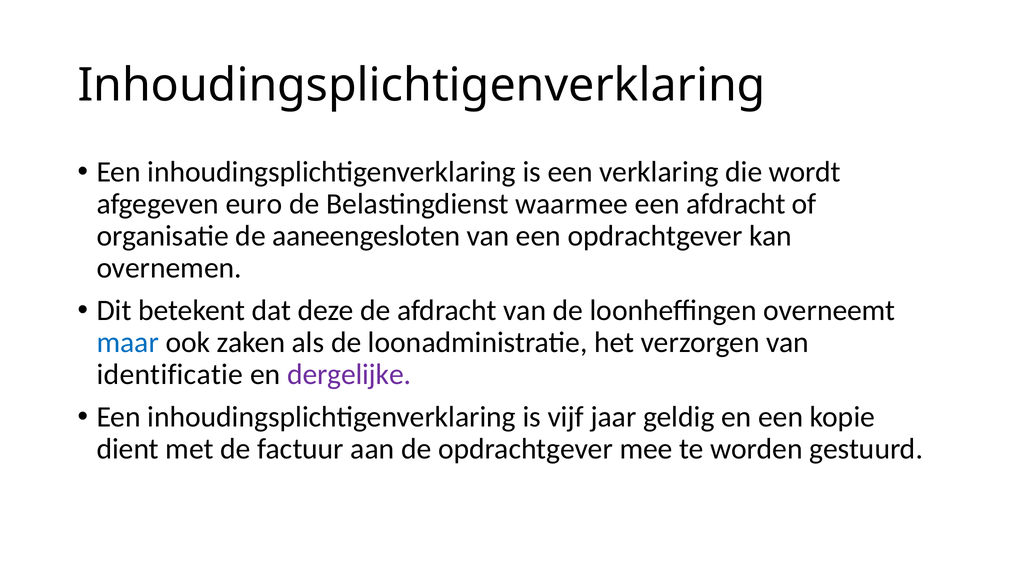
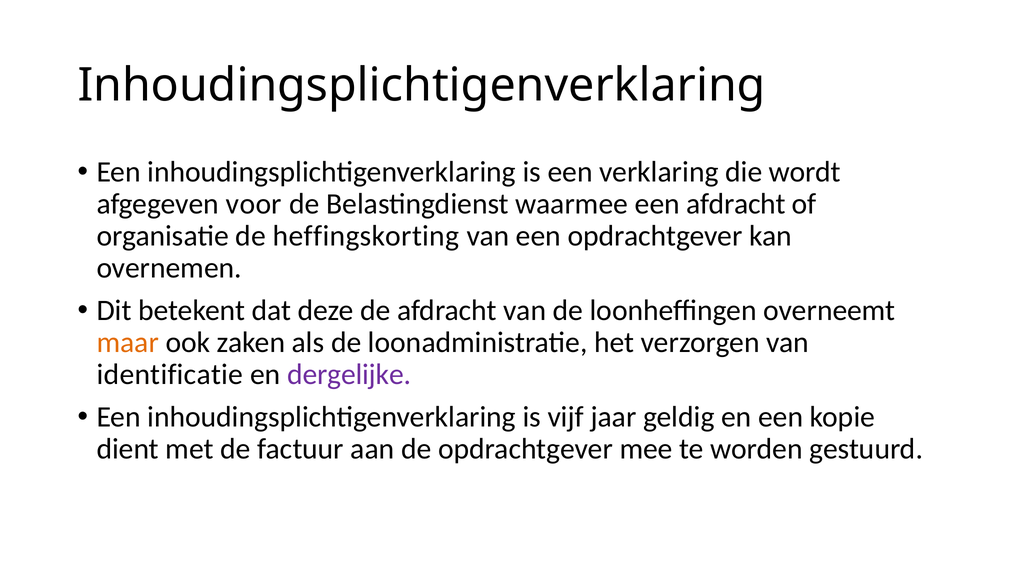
euro: euro -> voor
aaneengesloten: aaneengesloten -> heffingskorting
maar colour: blue -> orange
